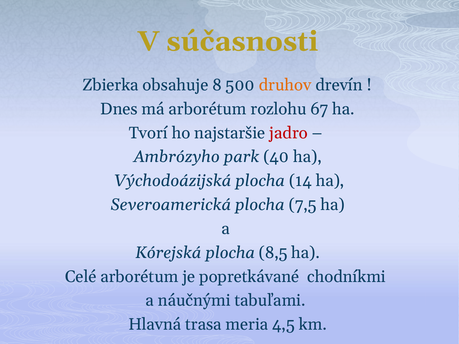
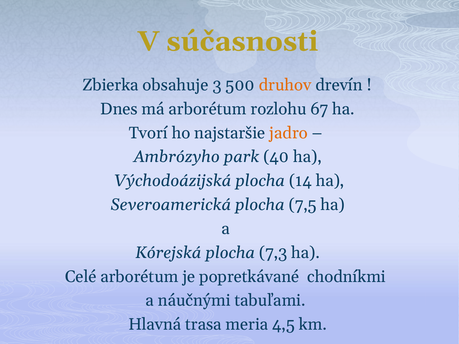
8: 8 -> 3
jadro colour: red -> orange
8,5: 8,5 -> 7,3
